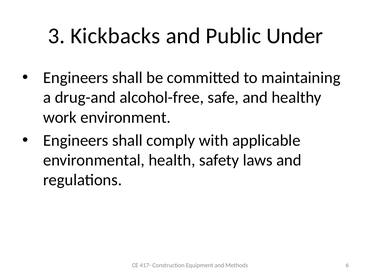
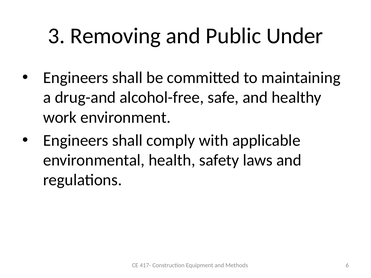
Kickbacks: Kickbacks -> Removing
